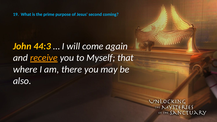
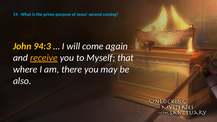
44:3: 44:3 -> 94:3
